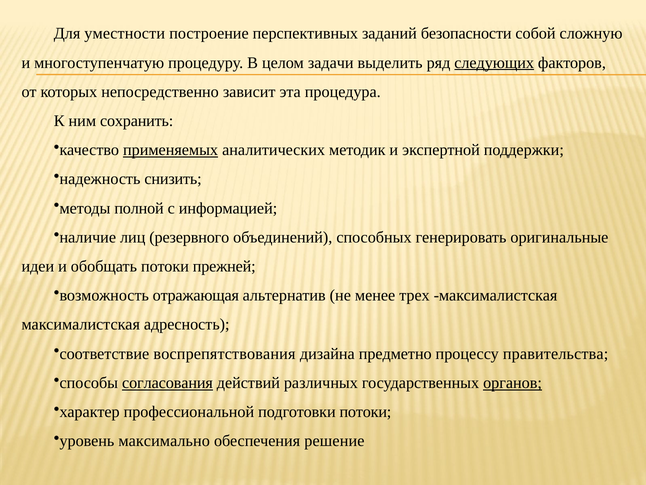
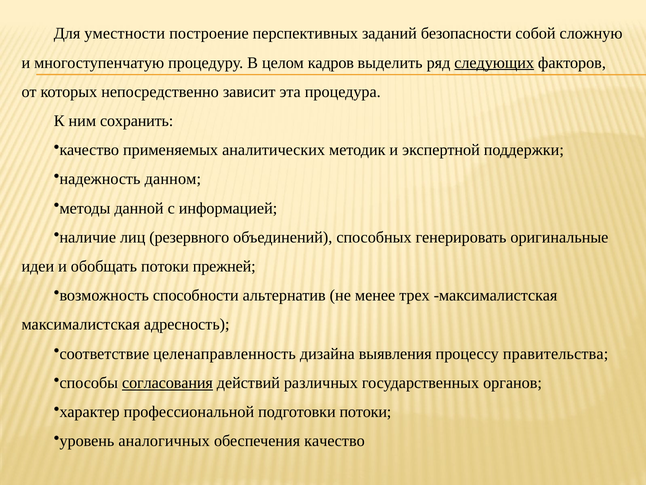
задачи: задачи -> кадров
применяемых underline: present -> none
снизить: снизить -> данном
полной: полной -> данной
отражающая: отражающая -> способности
воспрепятствования: воспрепятствования -> целенаправленность
предметно: предметно -> выявления
органов underline: present -> none
максимально: максимально -> аналогичных
обеспечения решение: решение -> качество
